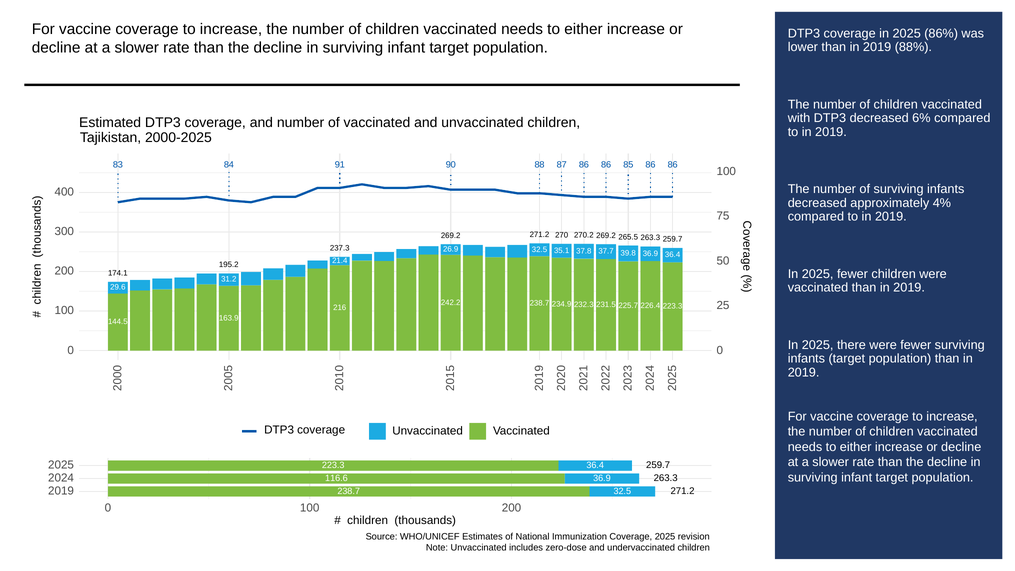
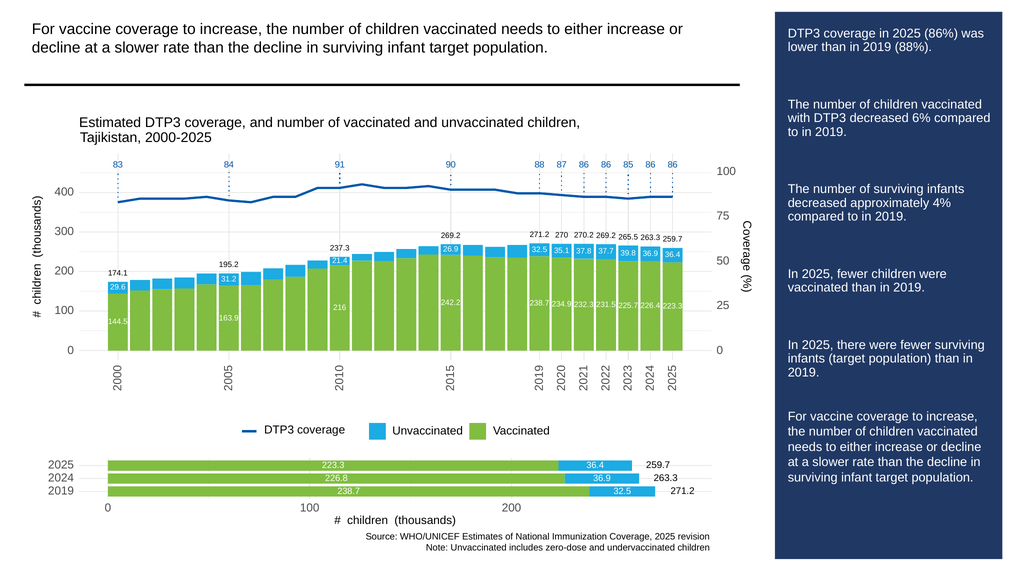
116.6: 116.6 -> 226.8
